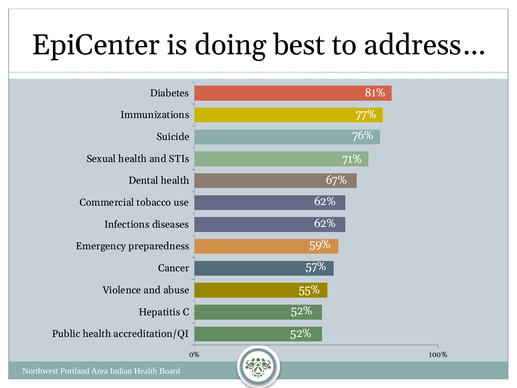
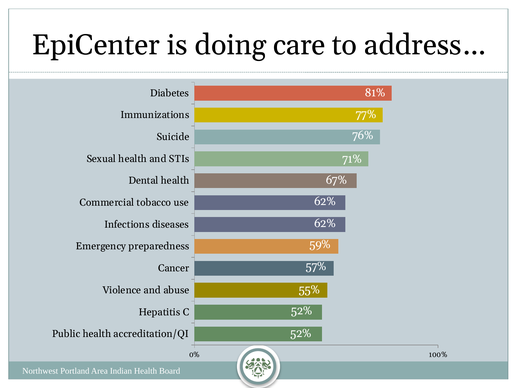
best: best -> care
